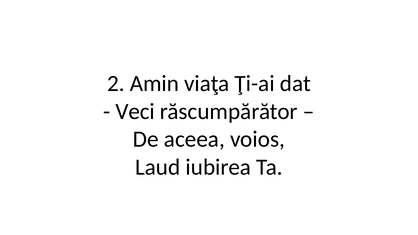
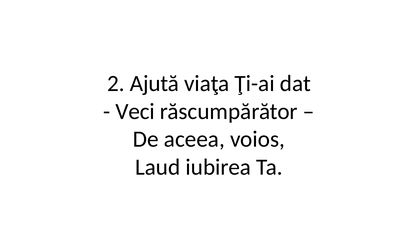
Amin: Amin -> Ajută
